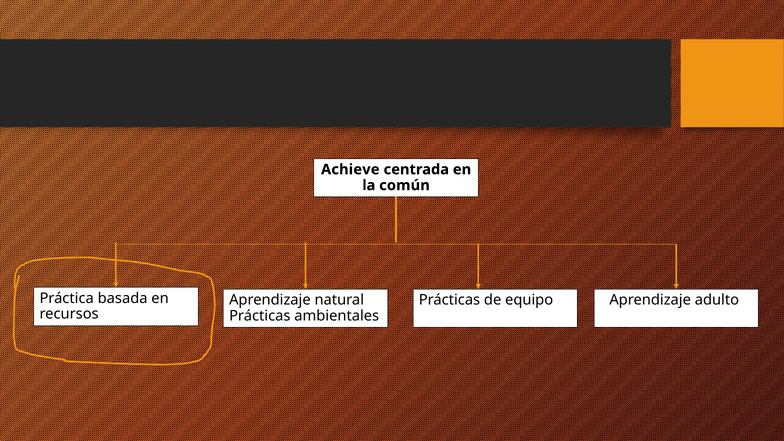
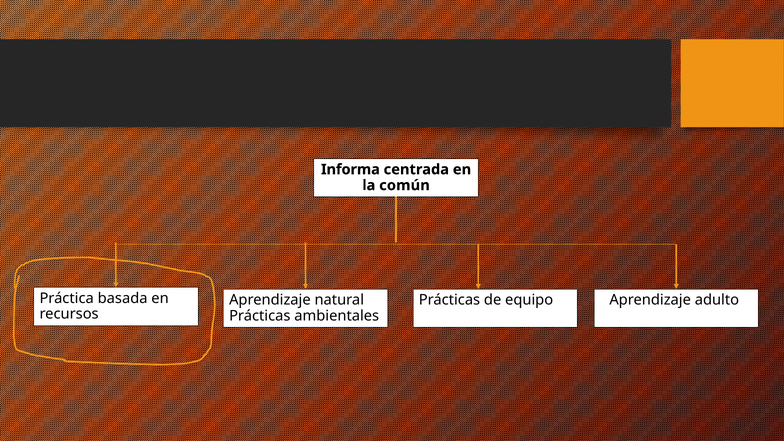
Achieve: Achieve -> Informa
